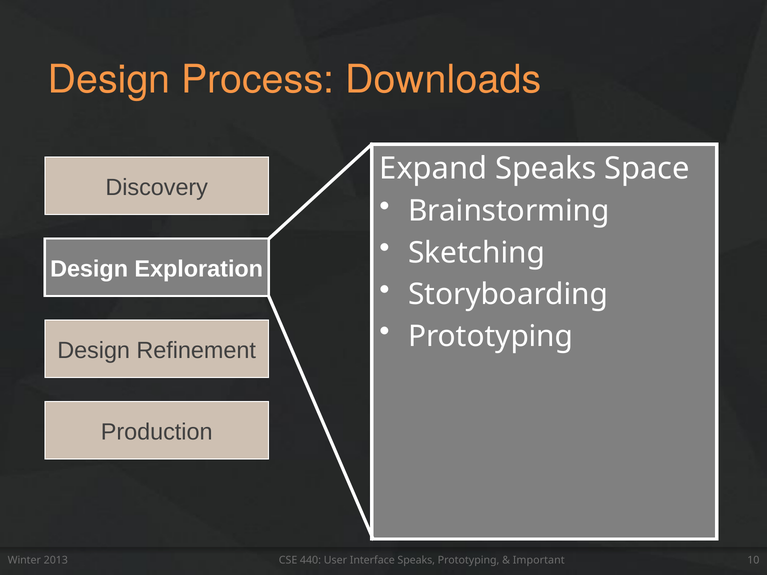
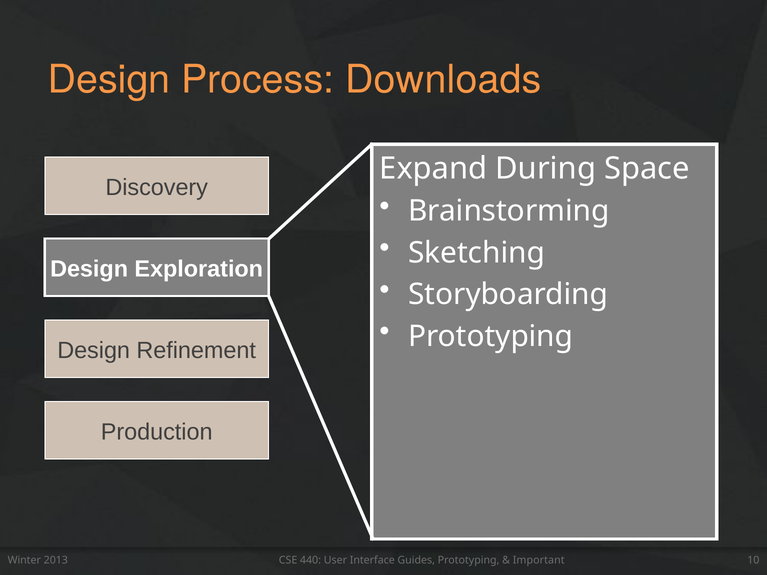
Expand Speaks: Speaks -> During
Interface Speaks: Speaks -> Guides
